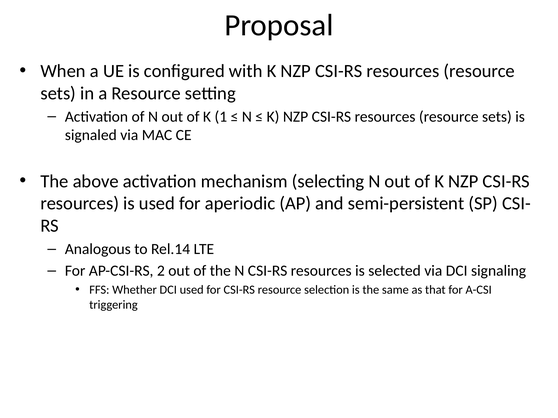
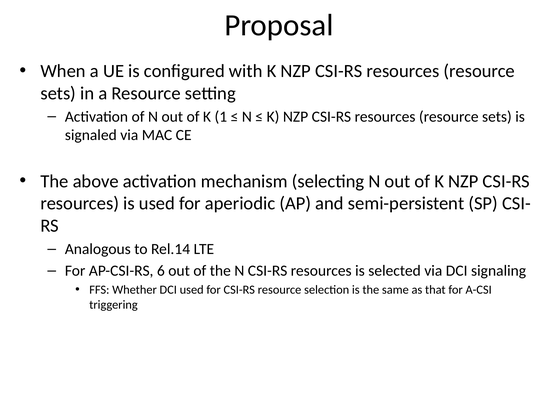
2: 2 -> 6
